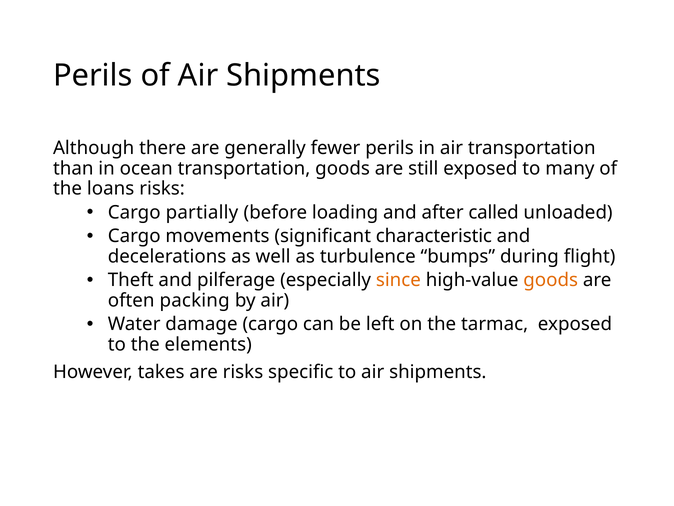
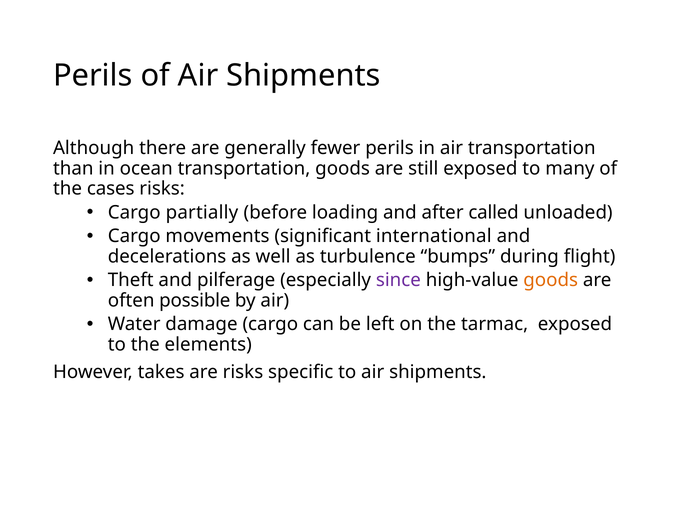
loans: loans -> cases
characteristic: characteristic -> international
since colour: orange -> purple
packing: packing -> possible
